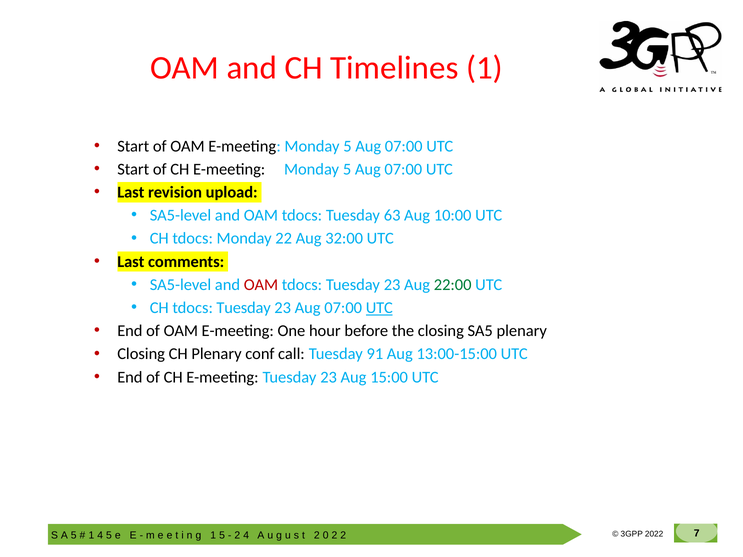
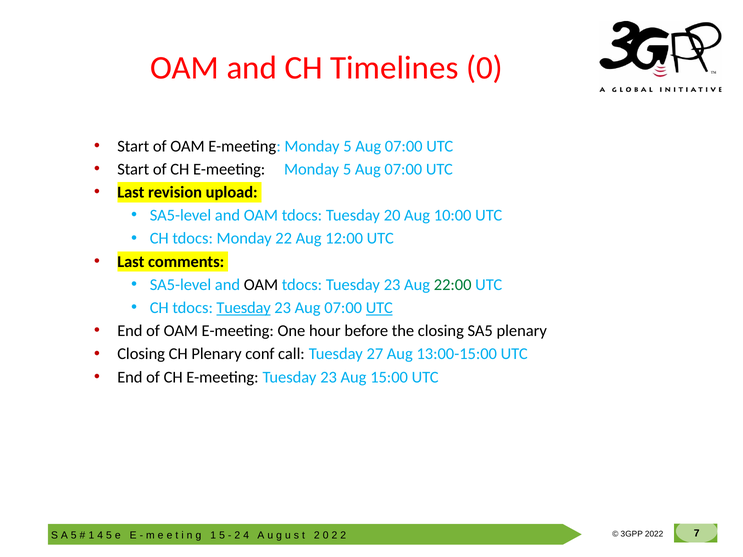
Timelines 1: 1 -> 0
63: 63 -> 20
32:00: 32:00 -> 12:00
OAM at (261, 285) colour: red -> black
Tuesday at (244, 308) underline: none -> present
91: 91 -> 27
